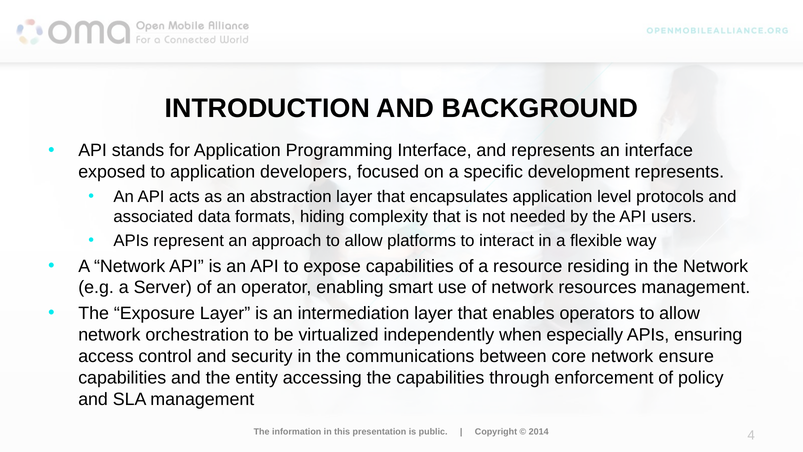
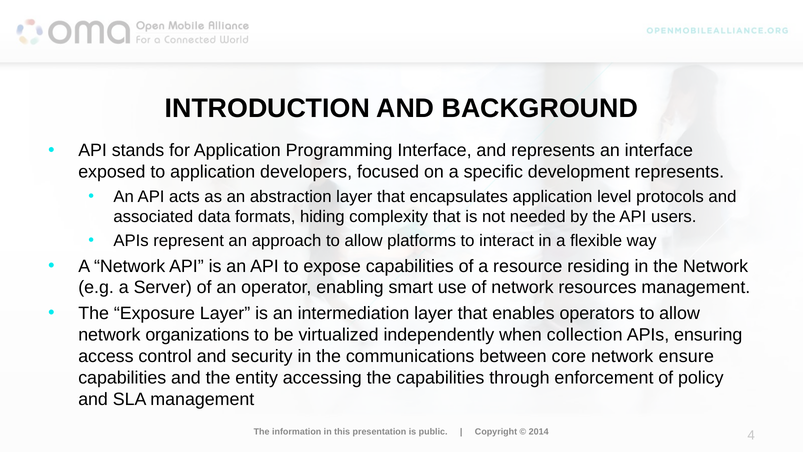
orchestration: orchestration -> organizations
especially: especially -> collection
